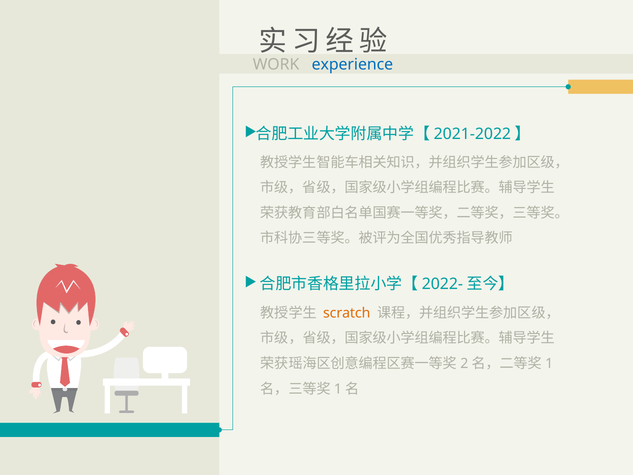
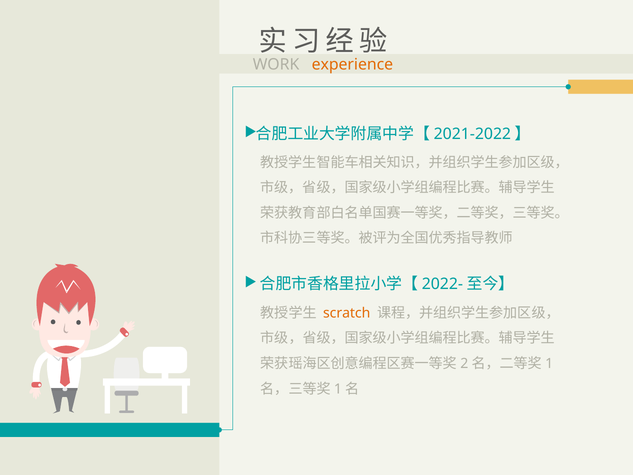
experience colour: blue -> orange
